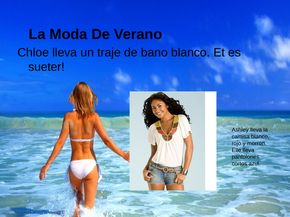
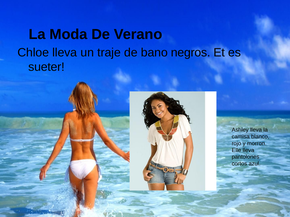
bano blanco: blanco -> negros
